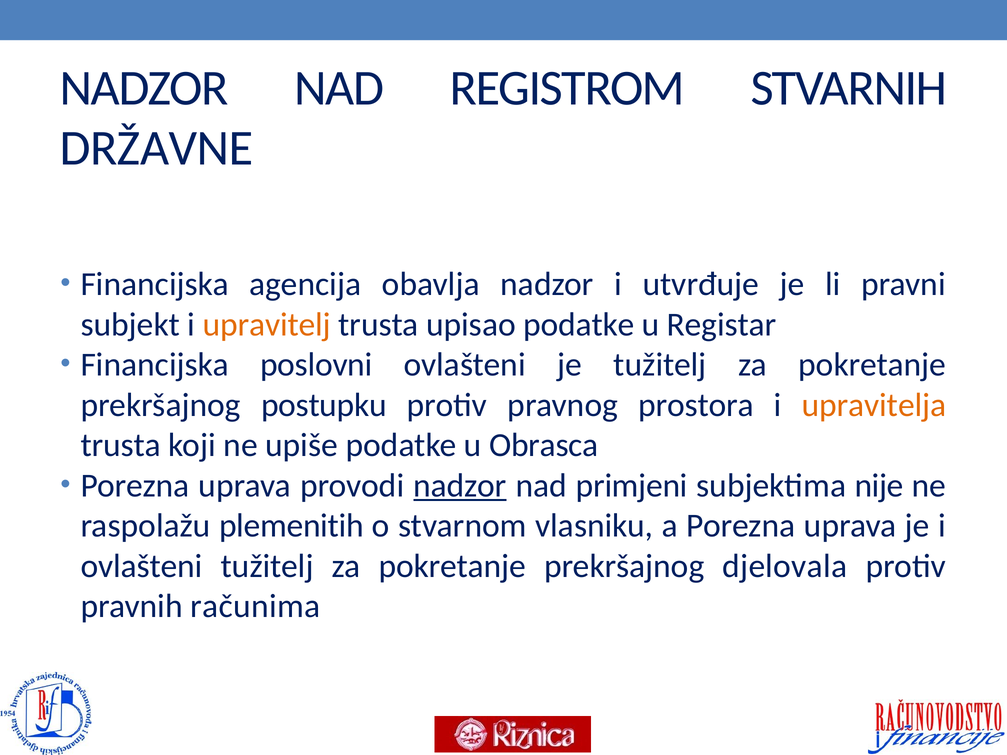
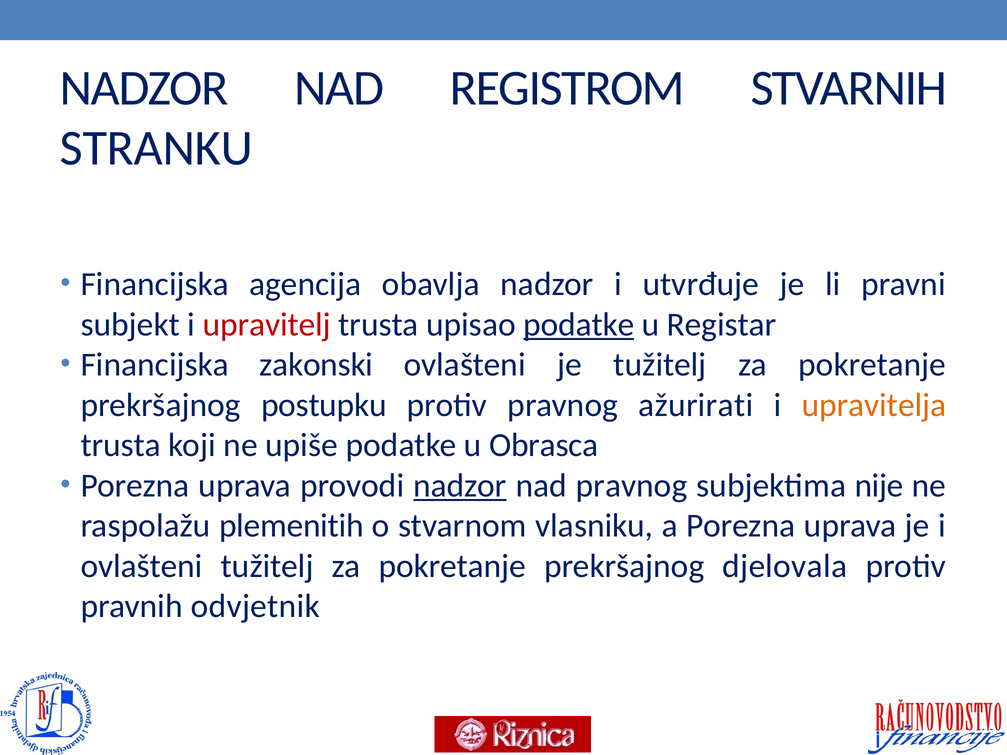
DRŽAVNE: DRŽAVNE -> STRANKU
upravitelj colour: orange -> red
podatke at (579, 325) underline: none -> present
poslovni: poslovni -> zakonski
prostora: prostora -> ažurirati
nad primjeni: primjeni -> pravnog
računima: računima -> odvjetnik
